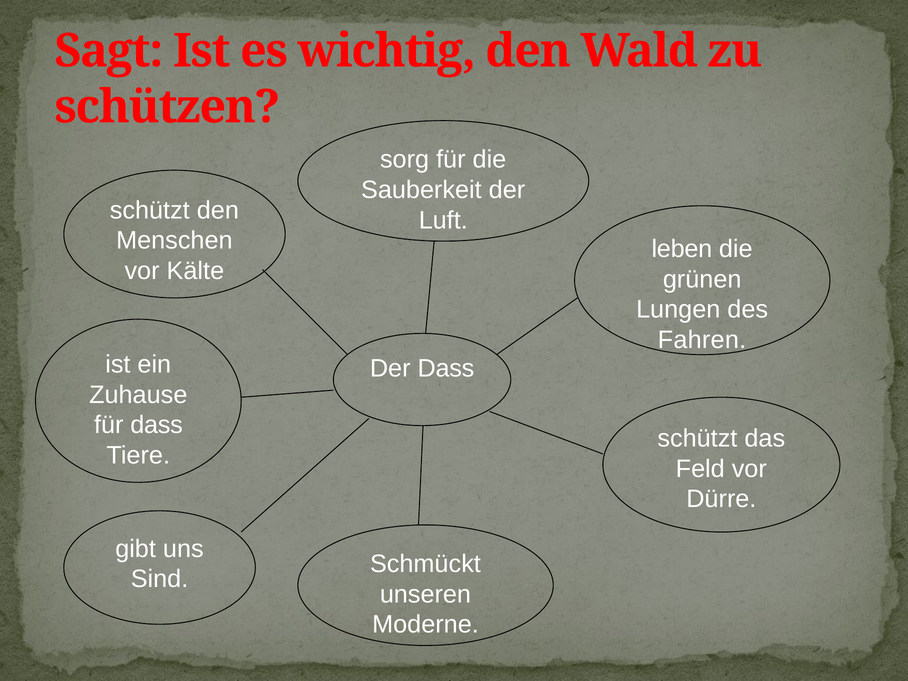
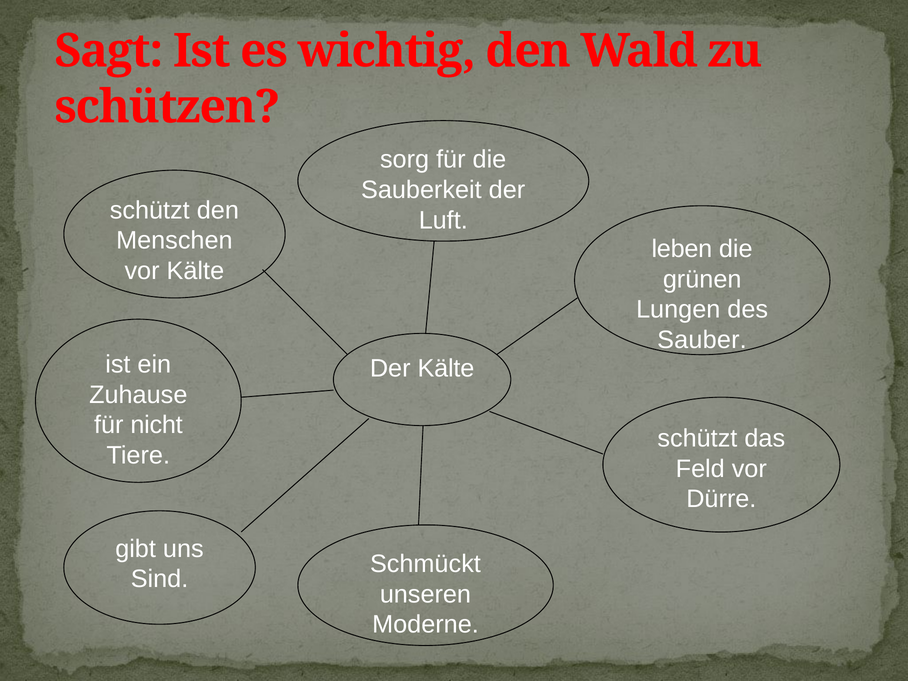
Fahren: Fahren -> Sauber
Der Dass: Dass -> Kälte
für dass: dass -> nicht
